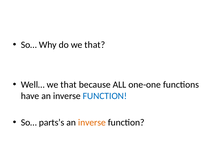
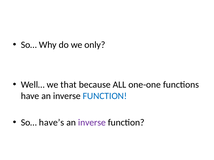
do we that: that -> only
parts’s: parts’s -> have’s
inverse at (92, 123) colour: orange -> purple
